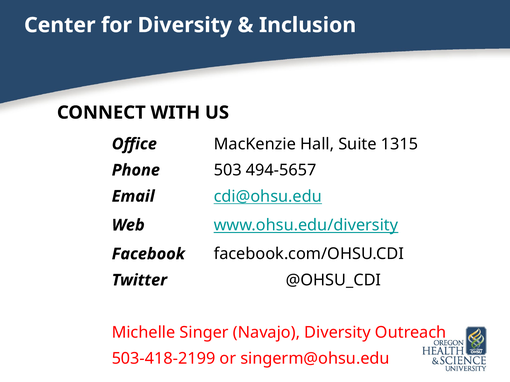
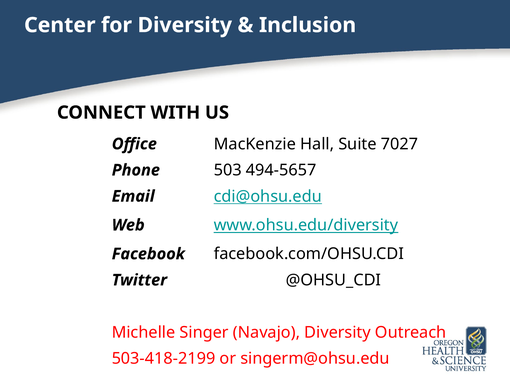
1315: 1315 -> 7027
